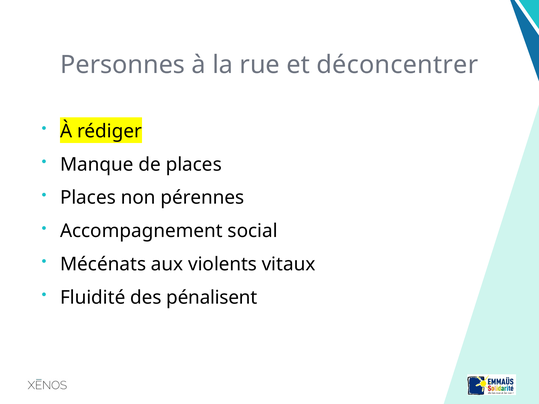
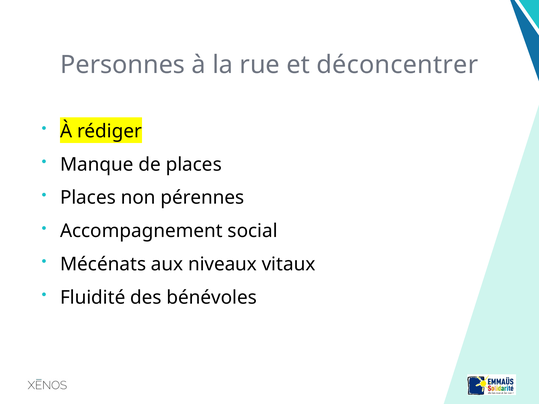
violents: violents -> niveaux
pénalisent: pénalisent -> bénévoles
